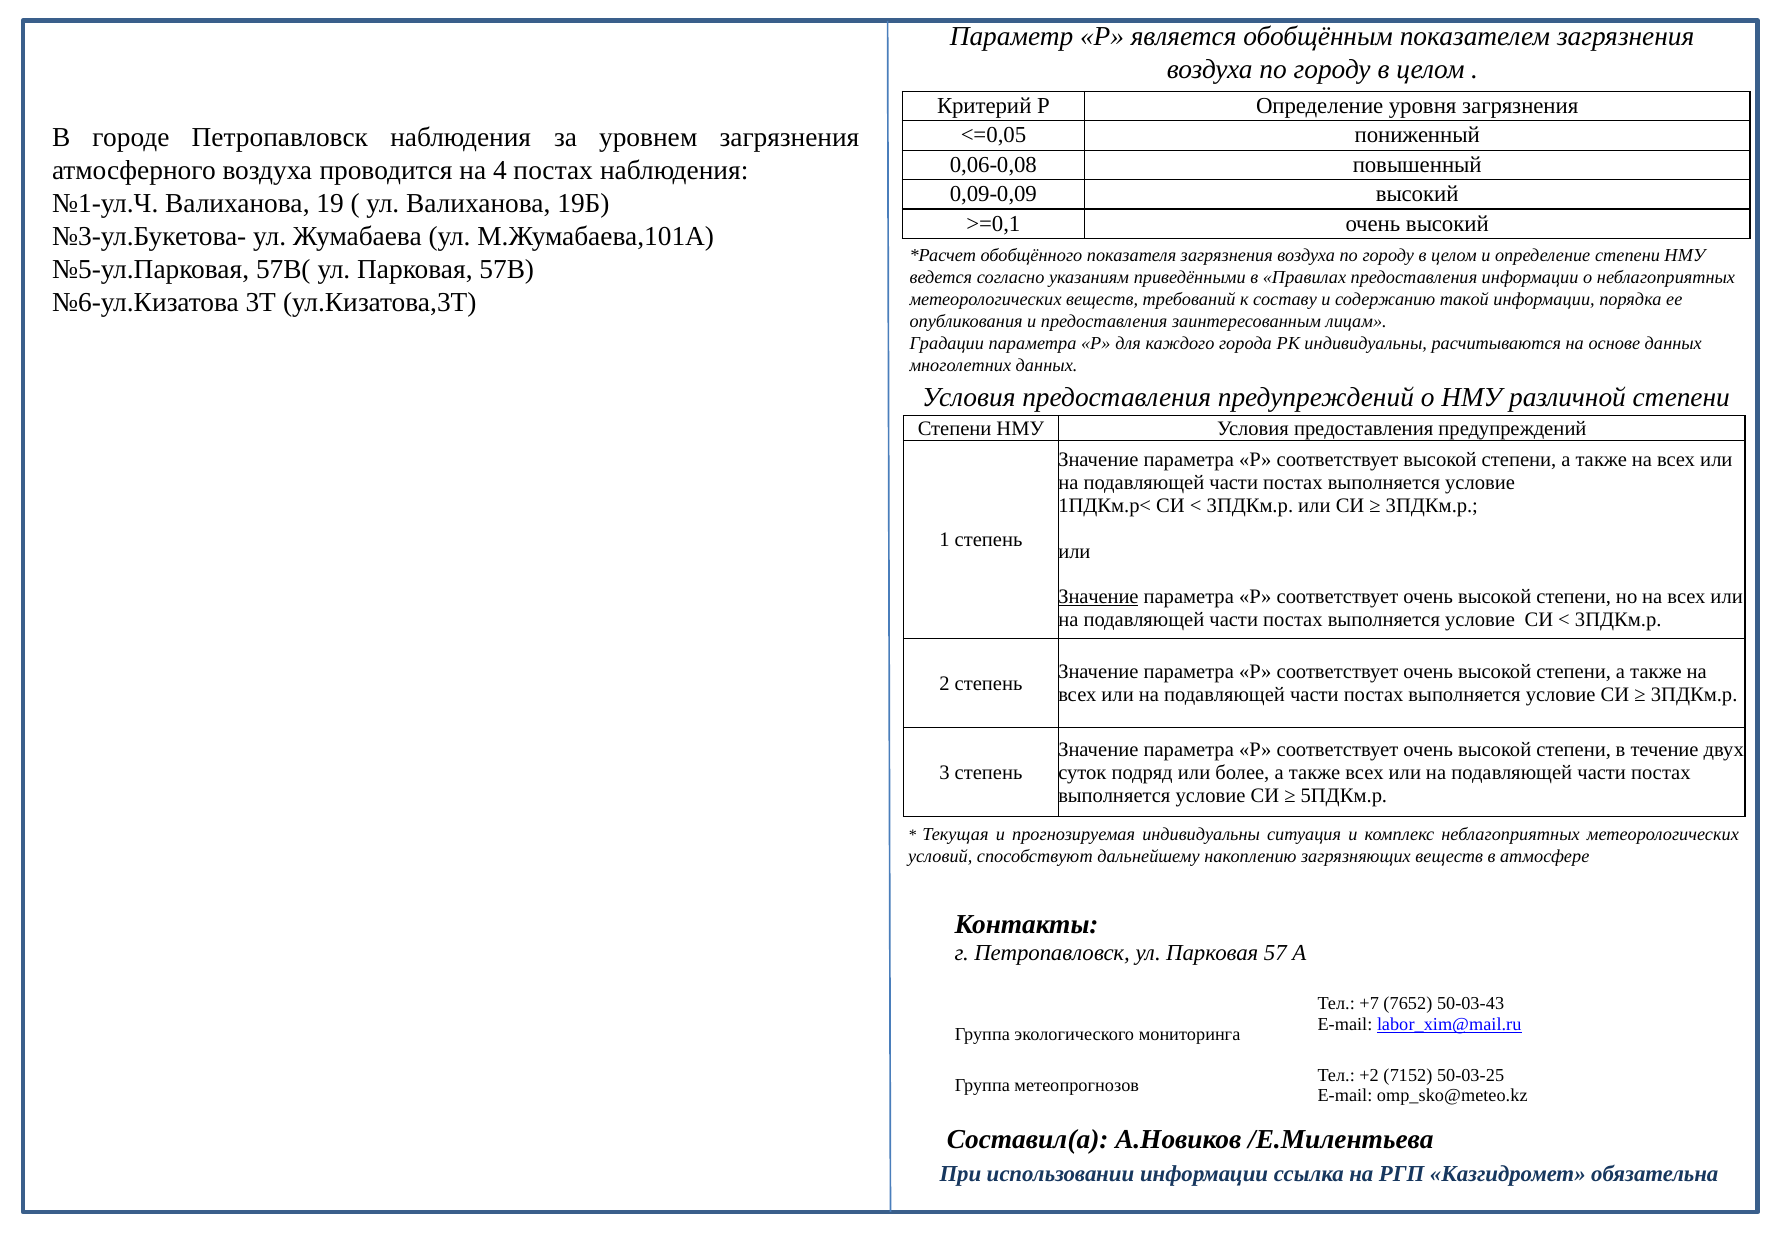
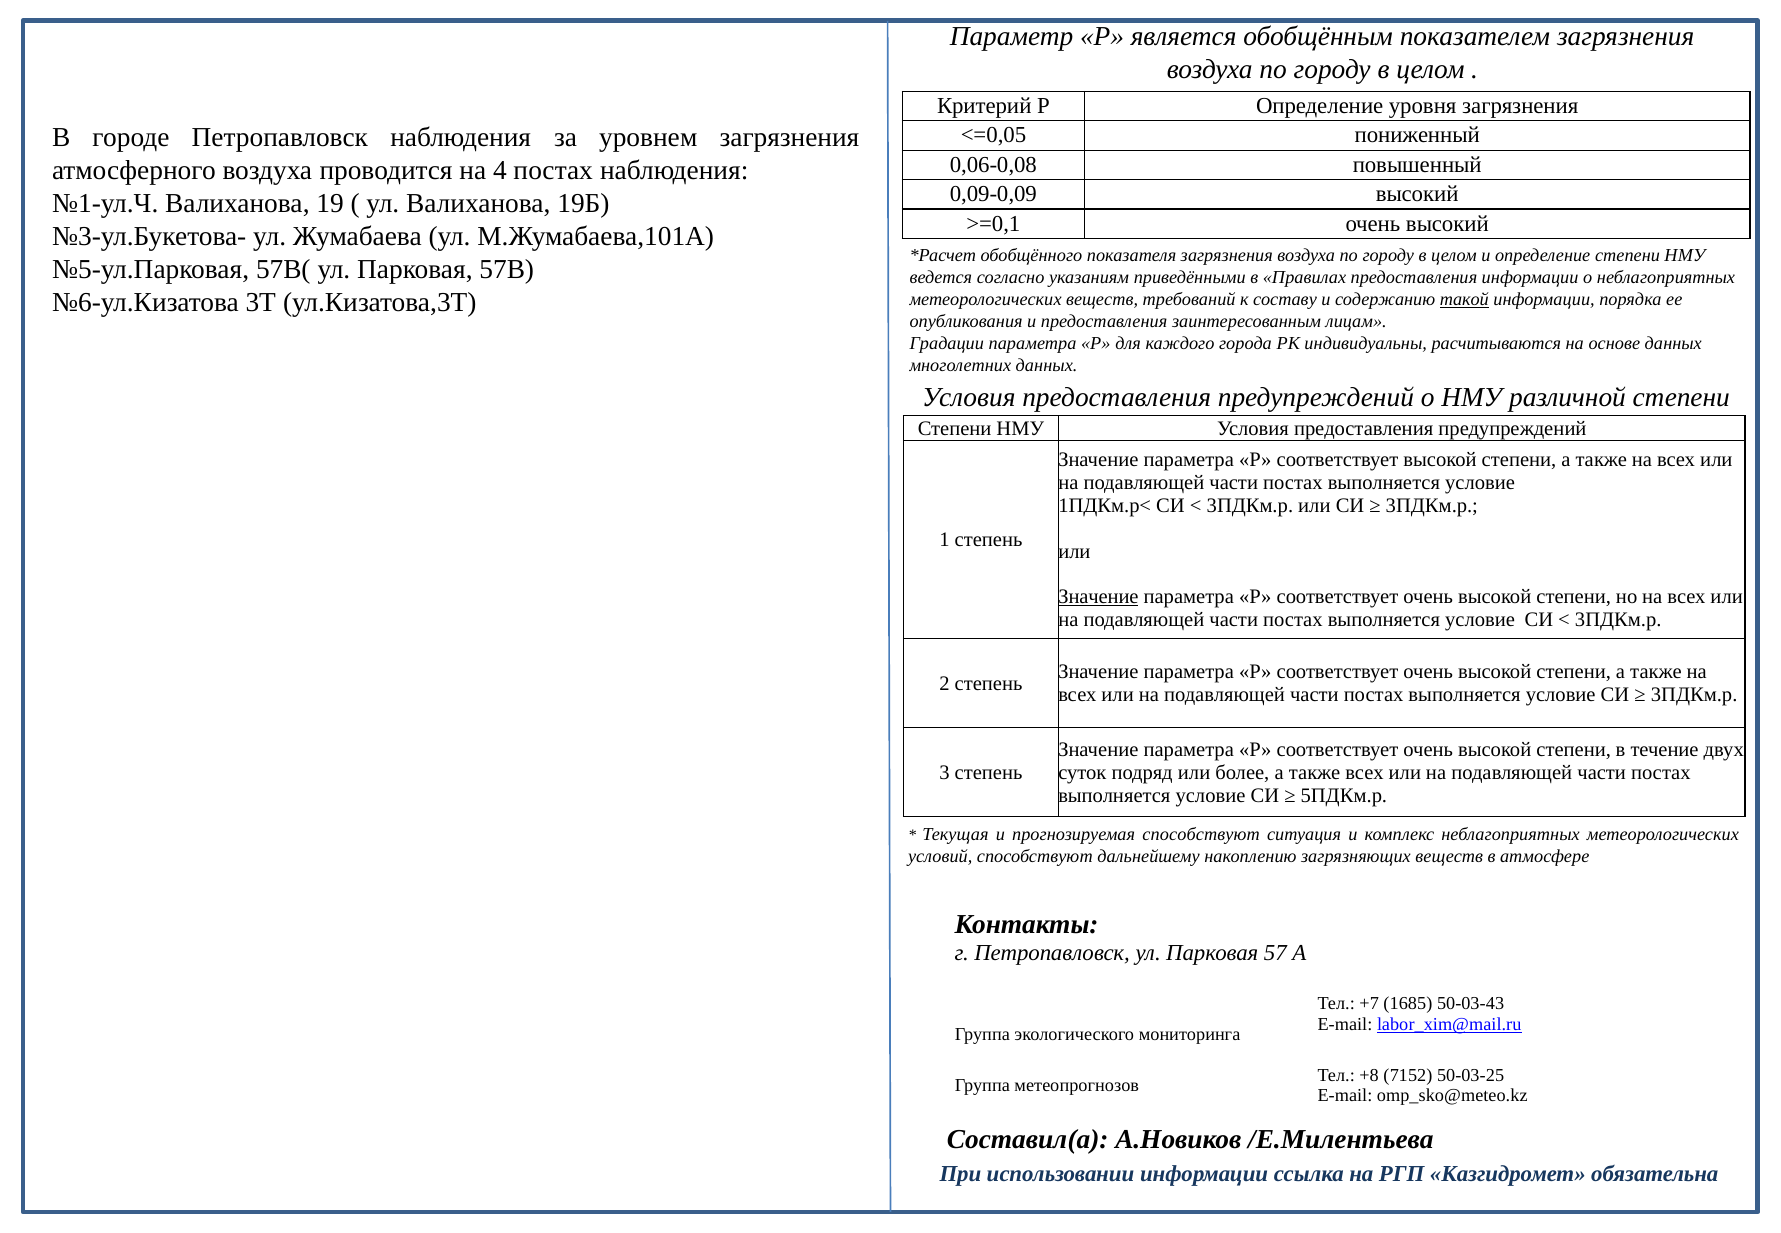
такой underline: none -> present
прогнозируемая индивидуальны: индивидуальны -> способствуют
7652: 7652 -> 1685
+2: +2 -> +8
